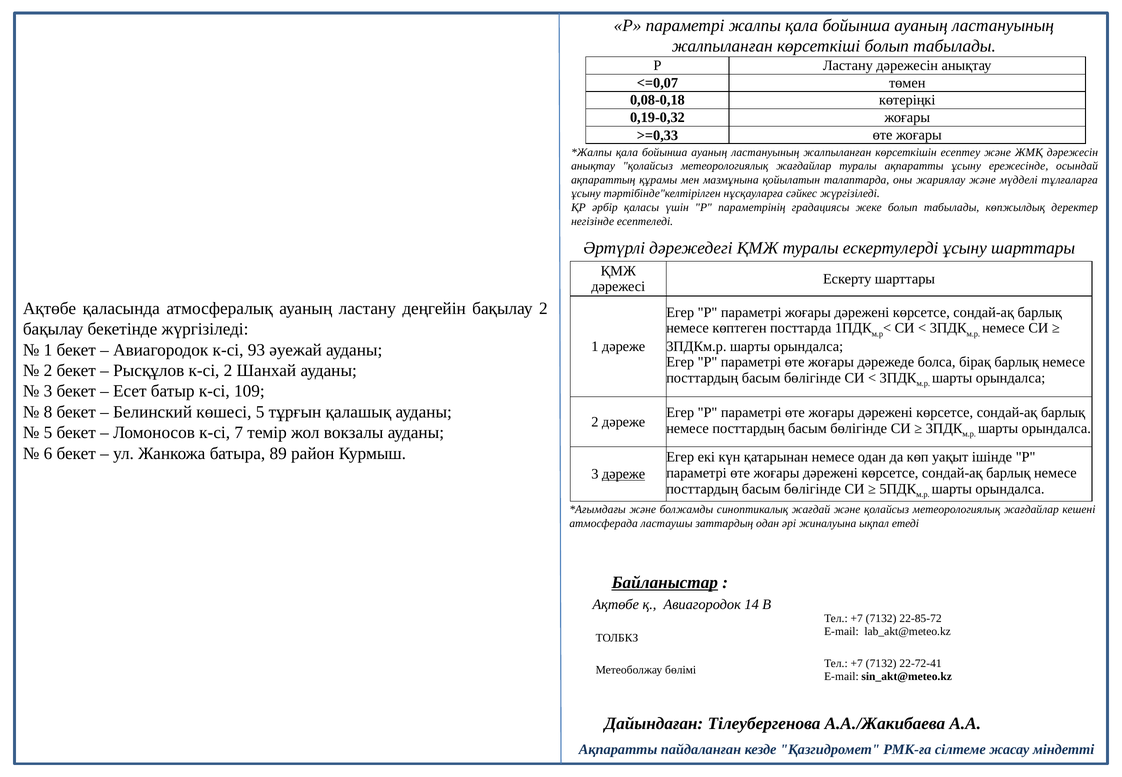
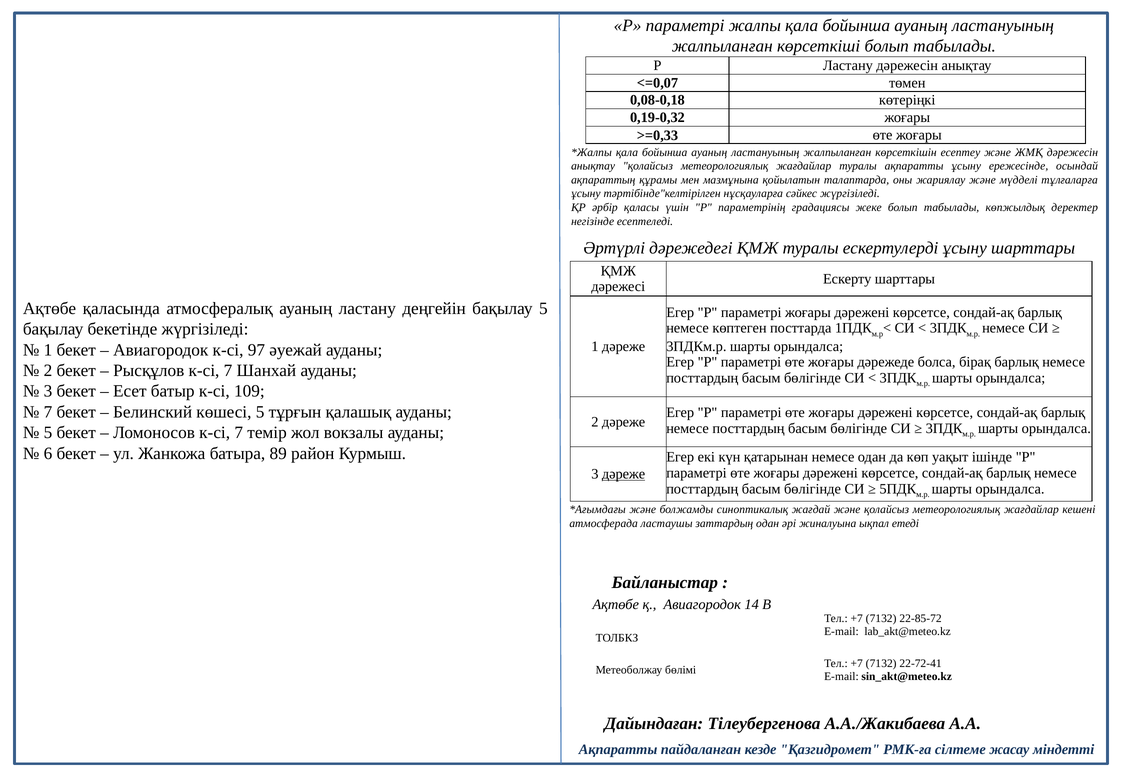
бақылау 2: 2 -> 5
93: 93 -> 97
Рысқұлов к-сі 2: 2 -> 7
8 at (48, 412): 8 -> 7
Байланыстар underline: present -> none
